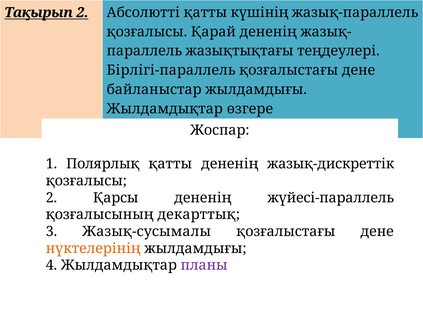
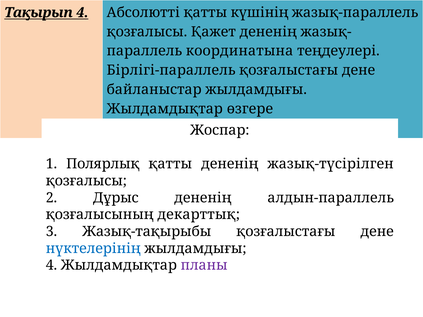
Тақырып 2: 2 -> 4
Қарай: Қарай -> Қажет
жазықтықтағы: жазықтықтағы -> координатына
жазық-дискреттік: жазық-дискреттік -> жазық-түсірілген
Қарсы: Қарсы -> Дұрыс
жүйесі-параллель: жүйесі-параллель -> алдын-параллель
Жазық-сусымалы: Жазық-сусымалы -> Жазық-тақырыбы
нүктелерінің colour: orange -> blue
